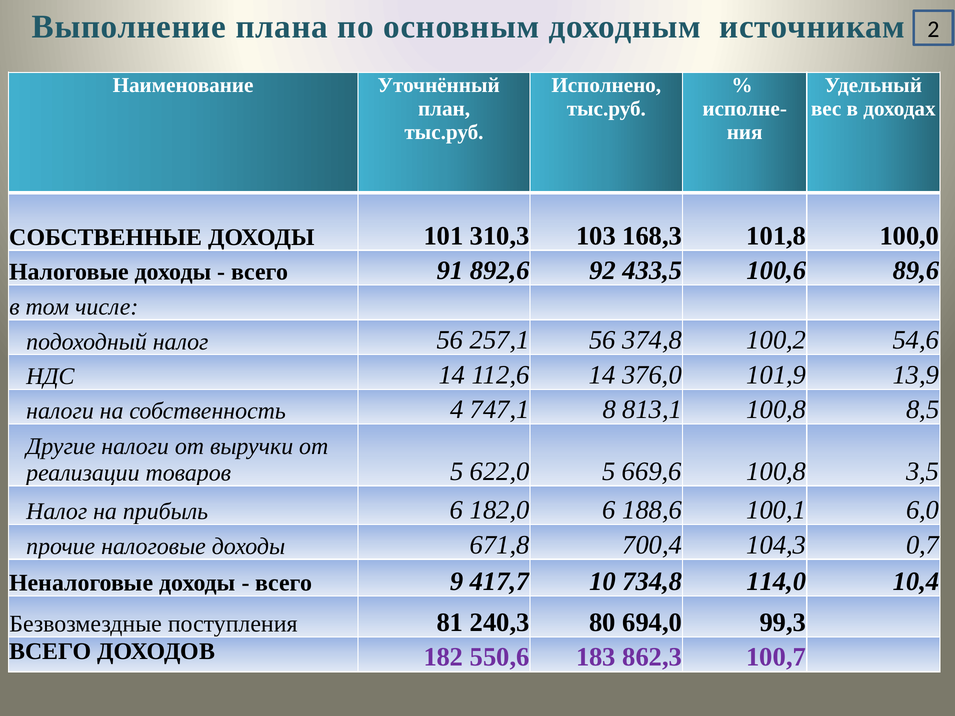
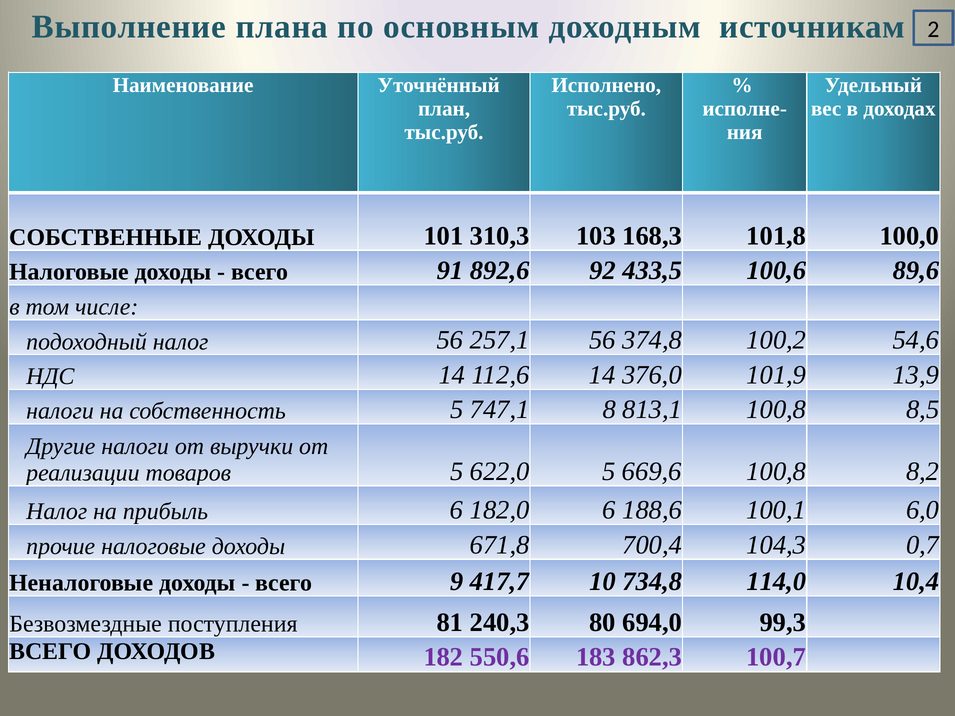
собственность 4: 4 -> 5
3,5: 3,5 -> 8,2
